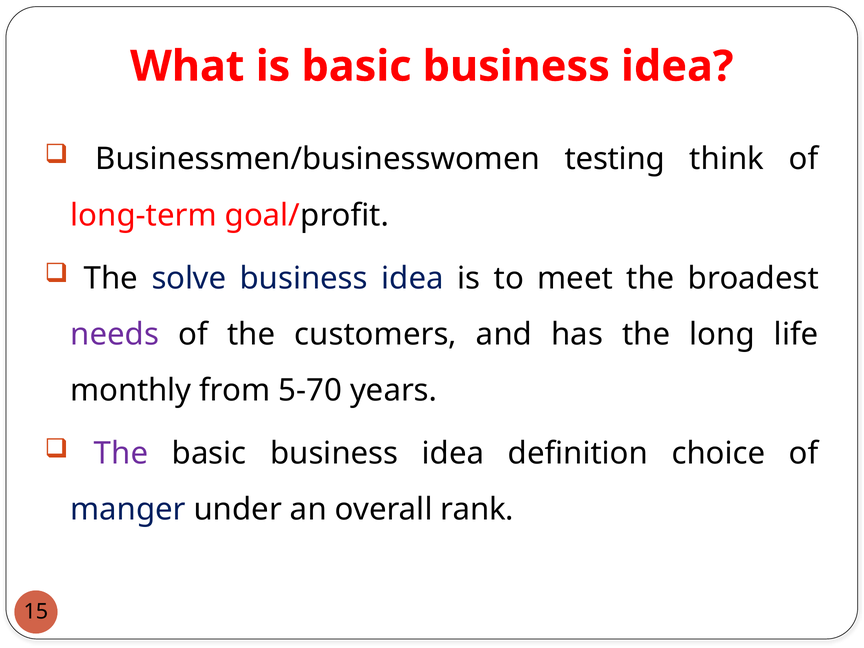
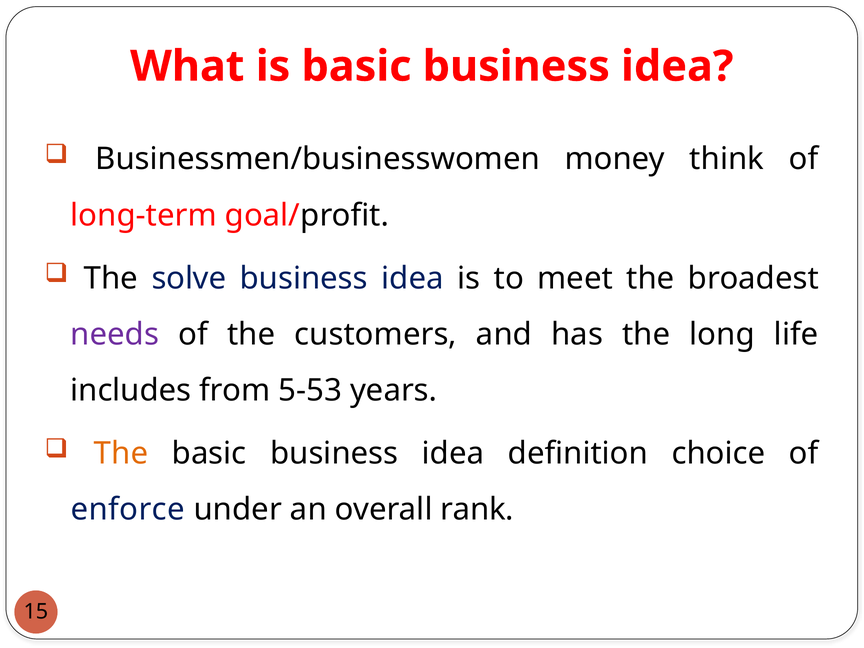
testing: testing -> money
monthly: monthly -> includes
5-70: 5-70 -> 5-53
The at (121, 454) colour: purple -> orange
manger: manger -> enforce
